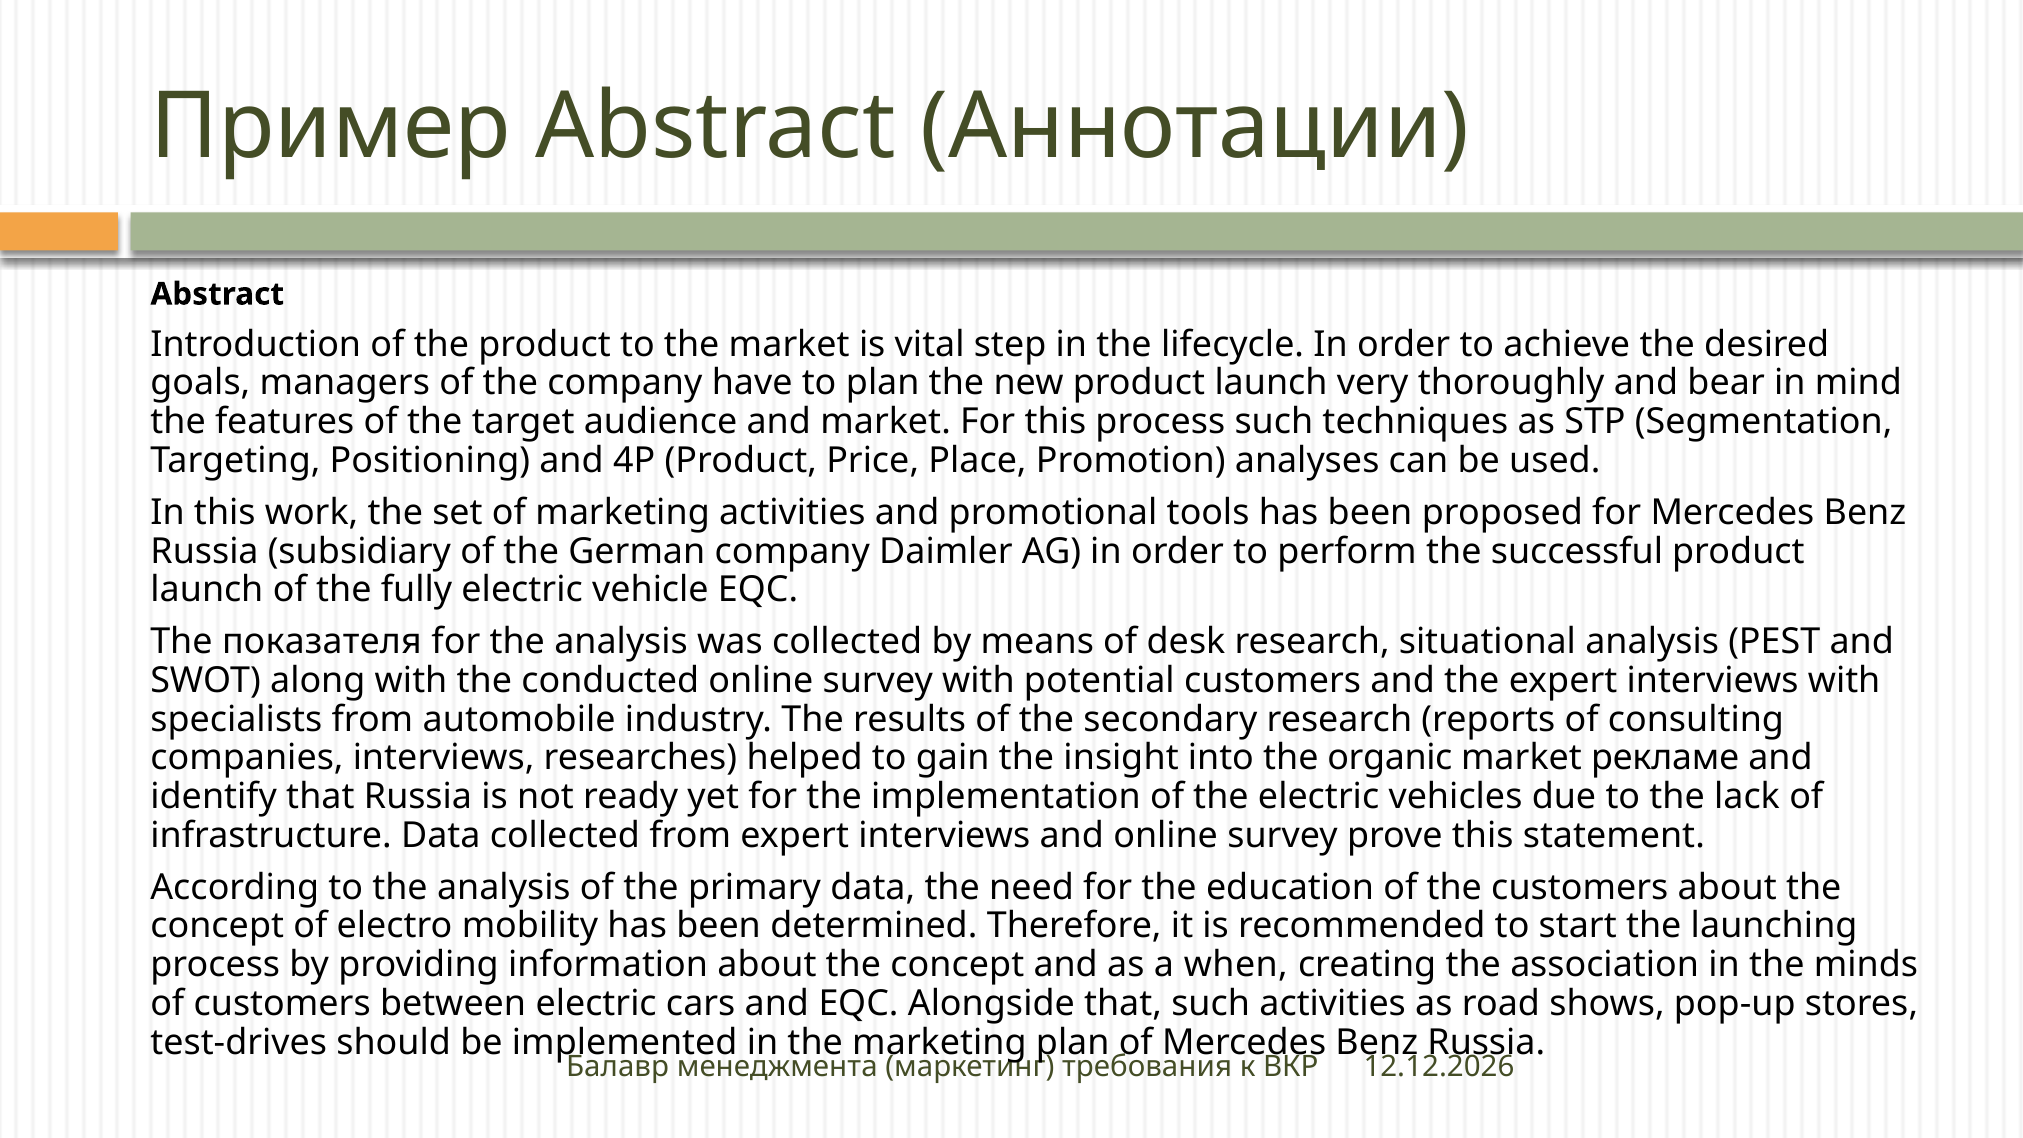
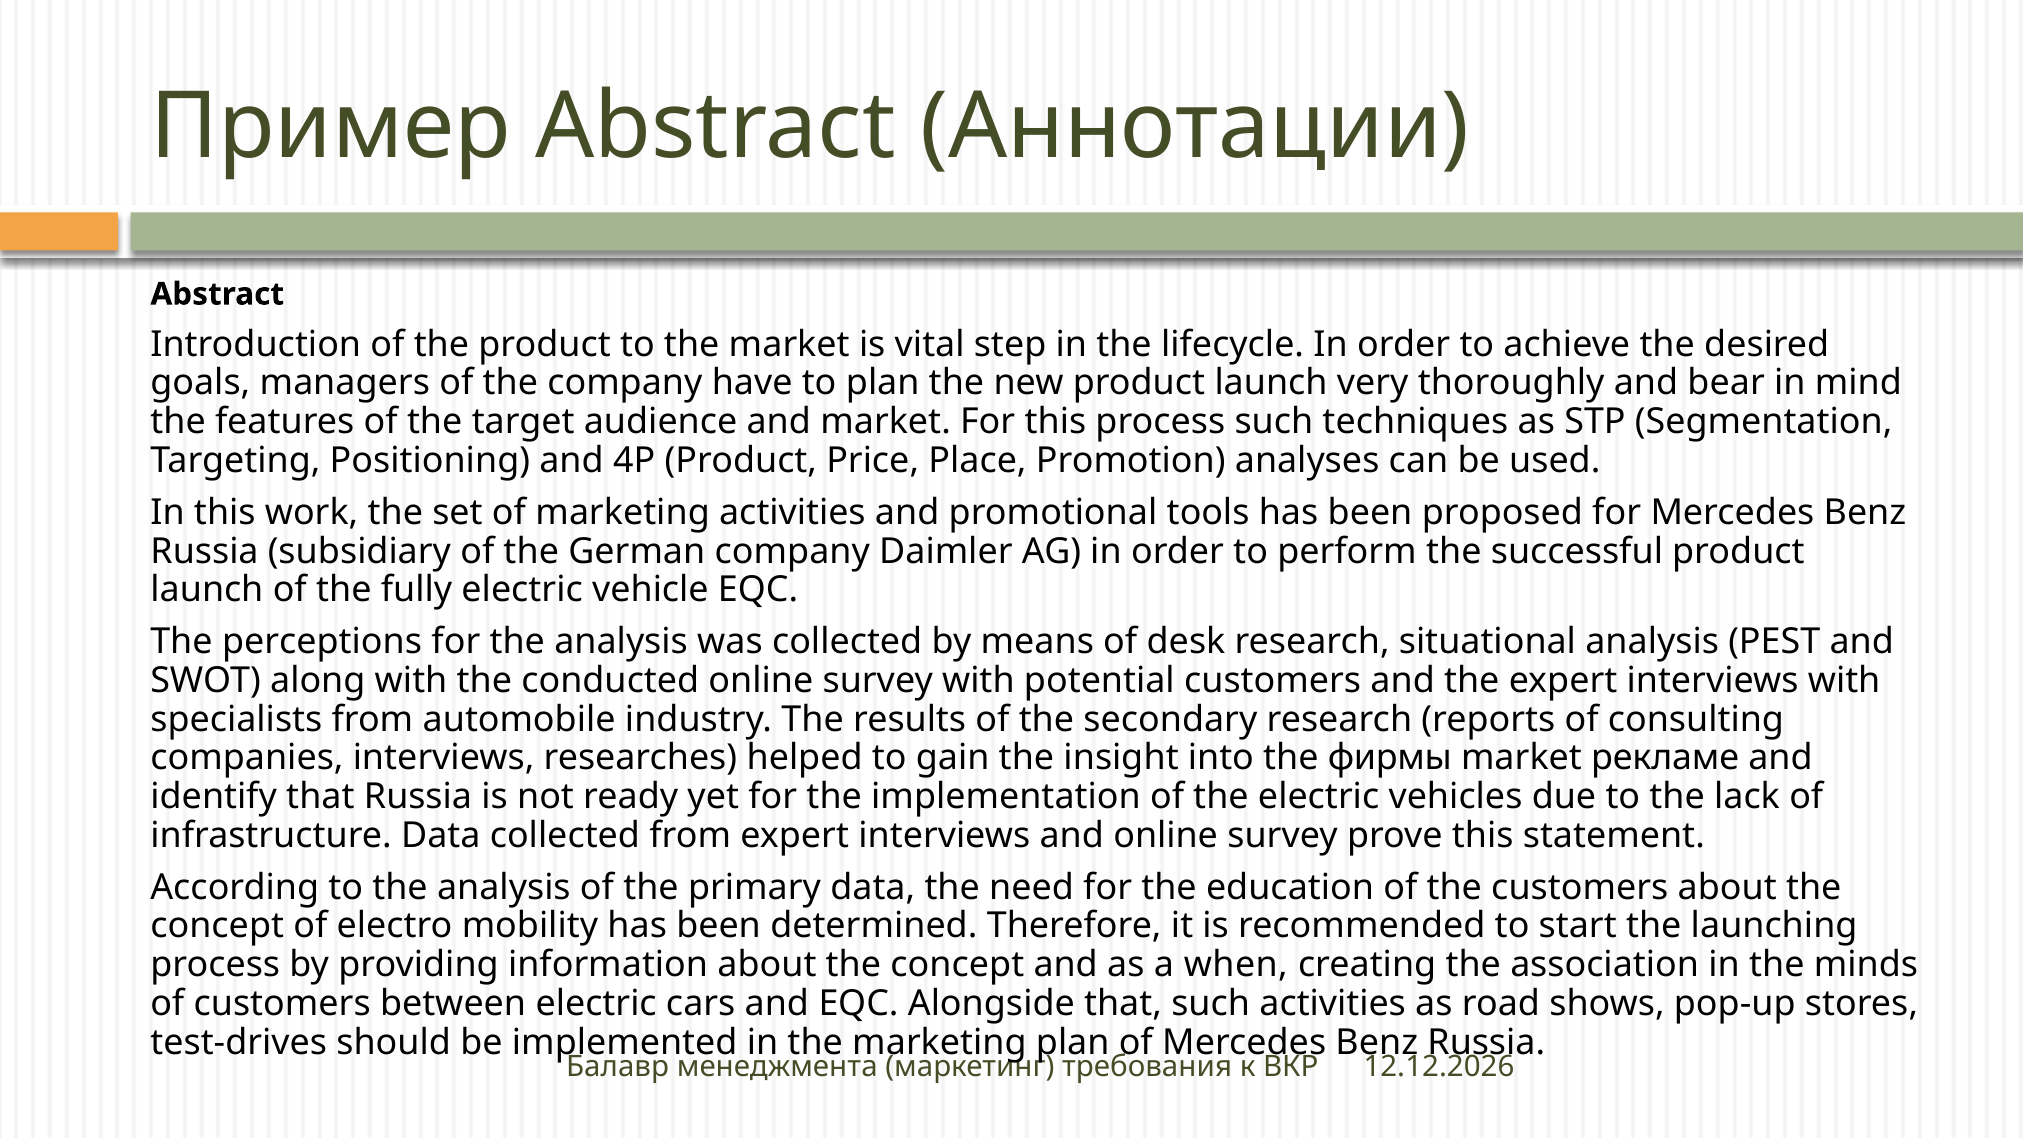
показателя: показателя -> perceptions
organic: organic -> фирмы
